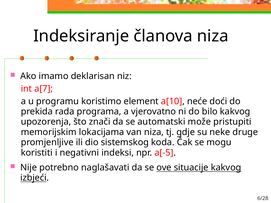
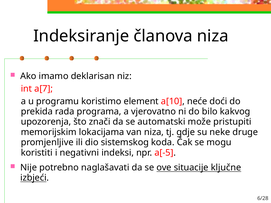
situacije kakvog: kakvog -> ključne
